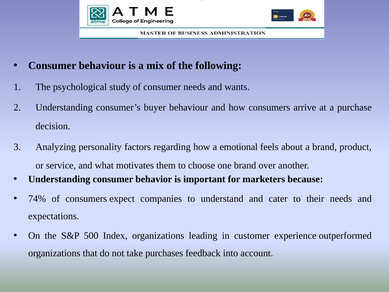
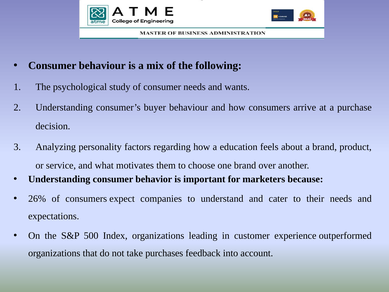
emotional: emotional -> education
74%: 74% -> 26%
